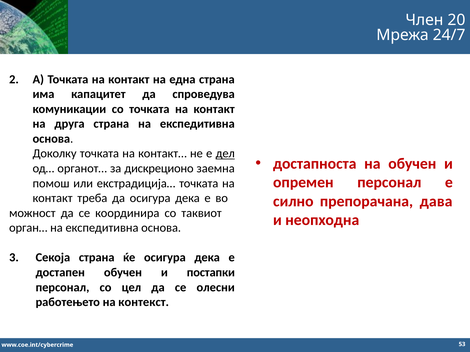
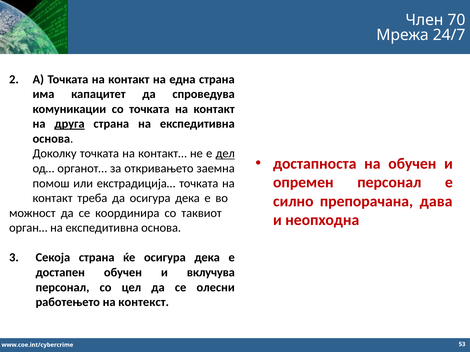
20: 20 -> 70
друга underline: none -> present
дискреционо: дискреционо -> откривањето
постапки: постапки -> вклучува
